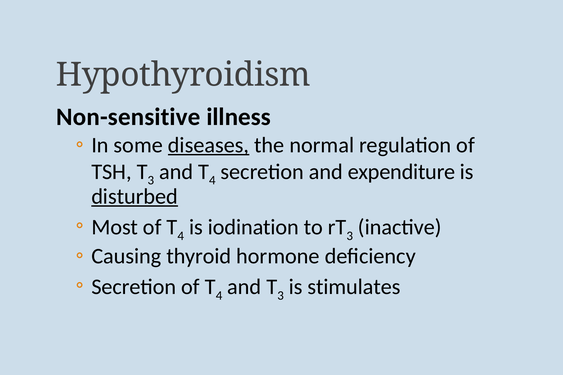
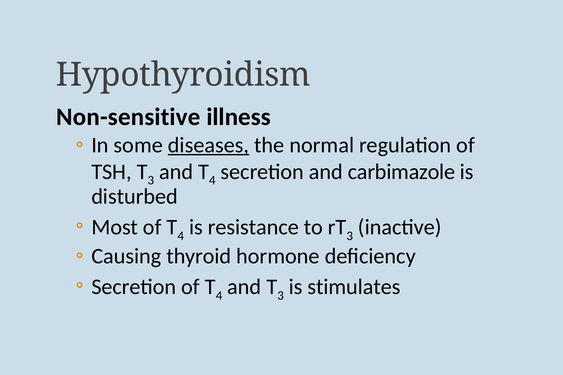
expenditure: expenditure -> carbimazole
disturbed underline: present -> none
iodination: iodination -> resistance
